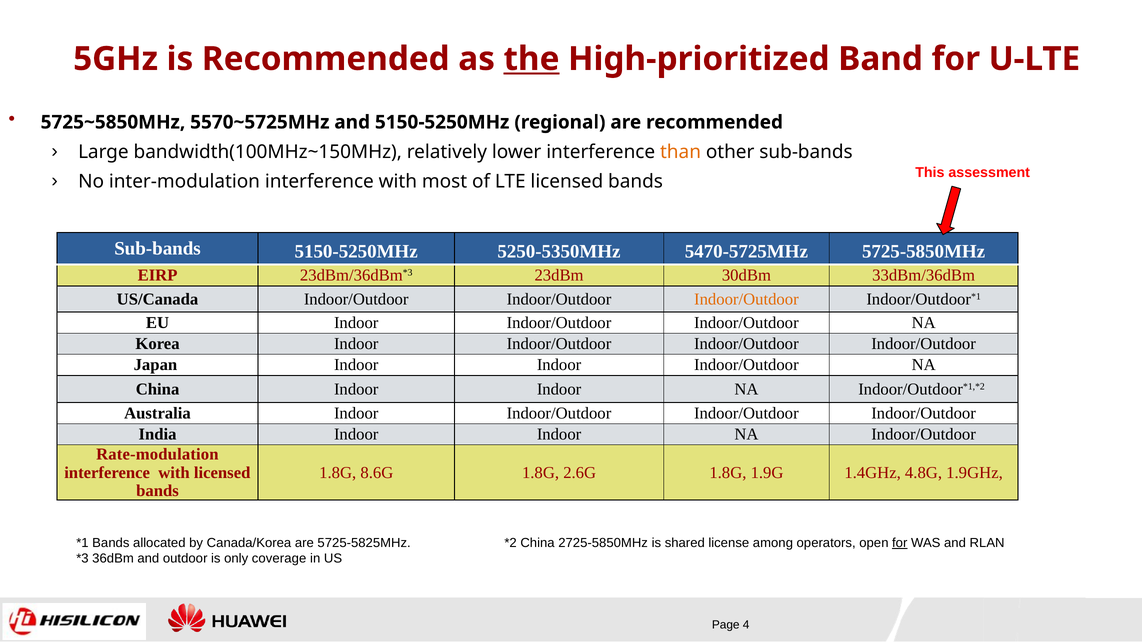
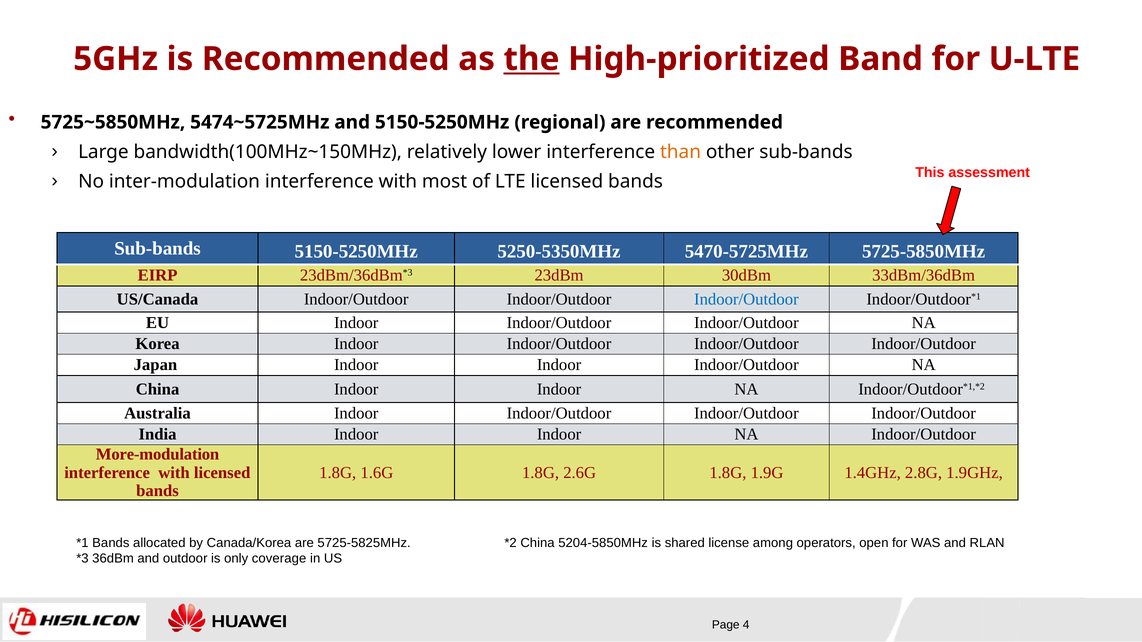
5570~5725MHz: 5570~5725MHz -> 5474~5725MHz
Indoor/Outdoor at (746, 299) colour: orange -> blue
Rate-modulation: Rate-modulation -> More-modulation
8.6G: 8.6G -> 1.6G
4.8G: 4.8G -> 2.8G
2725-5850MHz: 2725-5850MHz -> 5204-5850MHz
for at (900, 543) underline: present -> none
